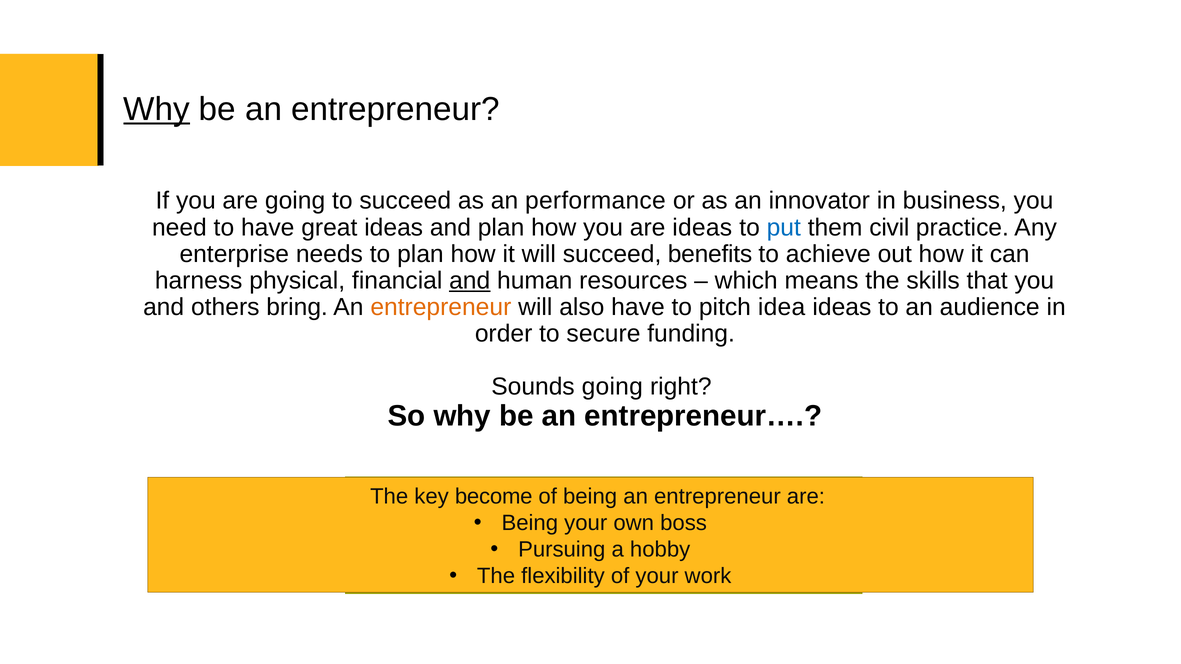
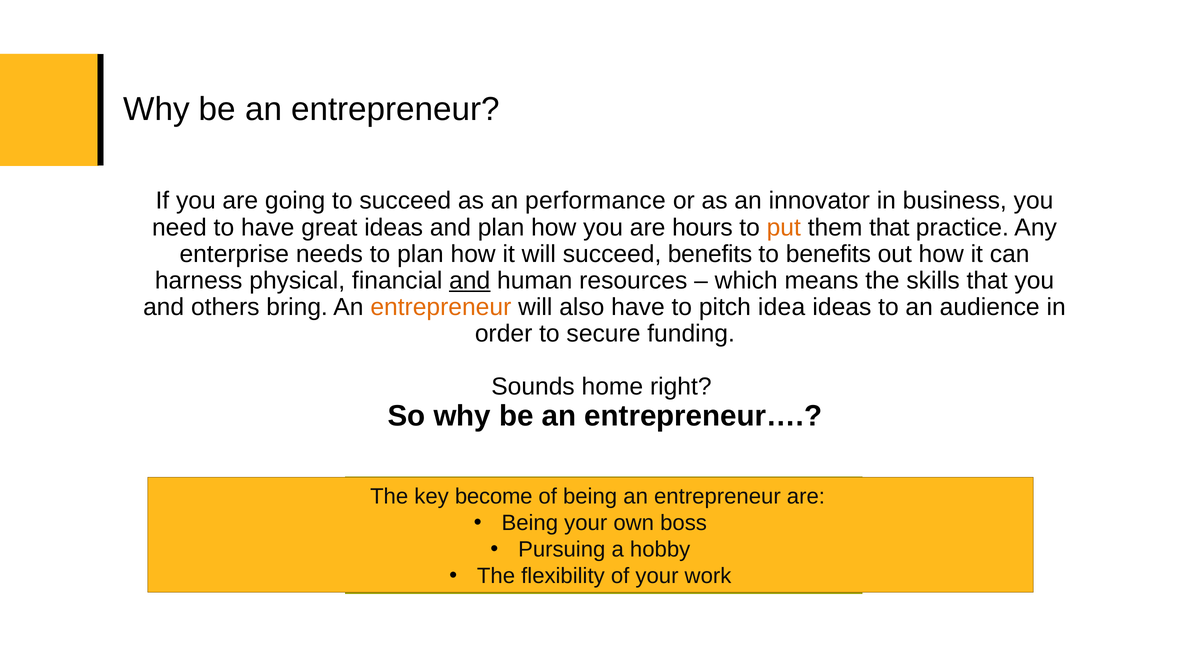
Why at (157, 109) underline: present -> none
are ideas: ideas -> hours
put colour: blue -> orange
them civil: civil -> that
to achieve: achieve -> benefits
Sounds going: going -> home
